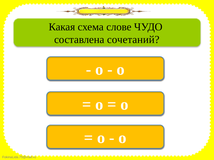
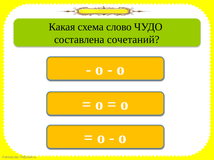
слове: слове -> слово
